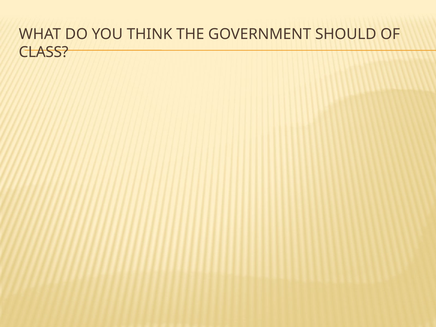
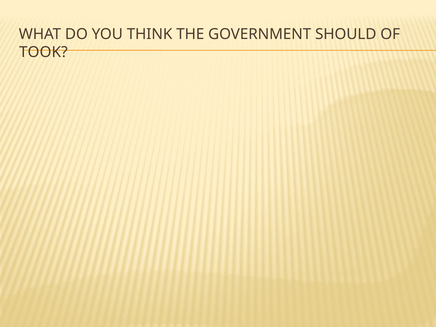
CLASS: CLASS -> TOOK
